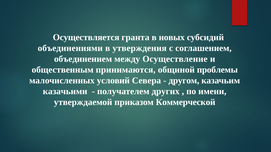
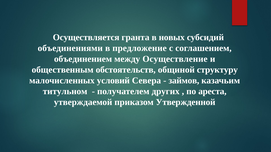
утверждения: утверждения -> предложение
принимаются: принимаются -> обстоятельств
проблемы: проблемы -> структуру
другом: другом -> займов
казачьими: казачьими -> титульном
имени: имени -> ареста
Коммерческой: Коммерческой -> Утвержденной
